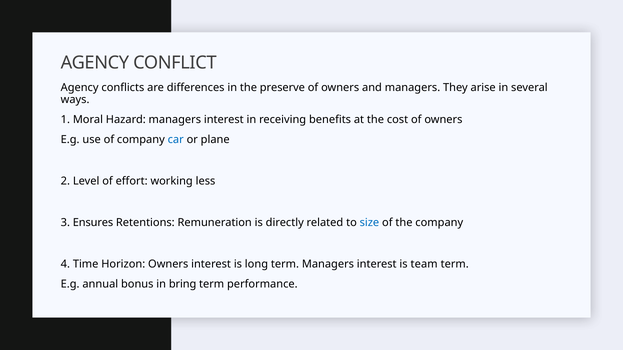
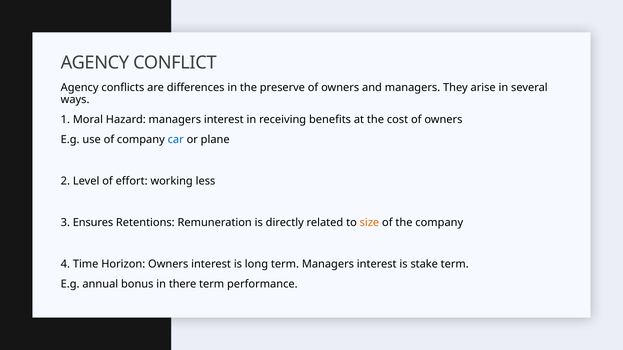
size colour: blue -> orange
team: team -> stake
bring: bring -> there
